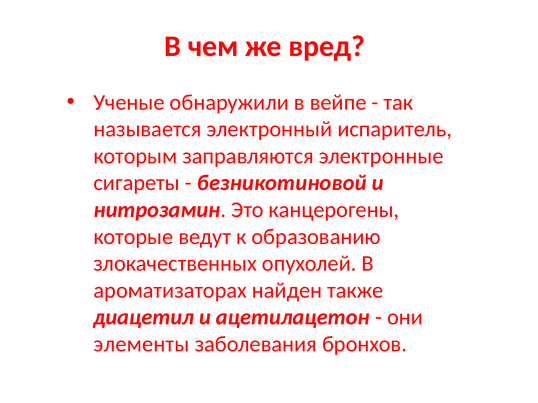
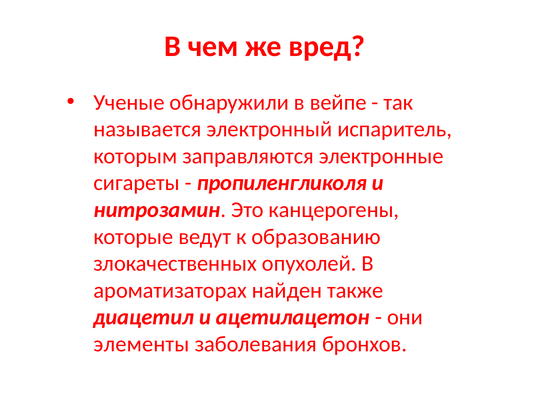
безникотиновой: безникотиновой -> пропиленгликоля
